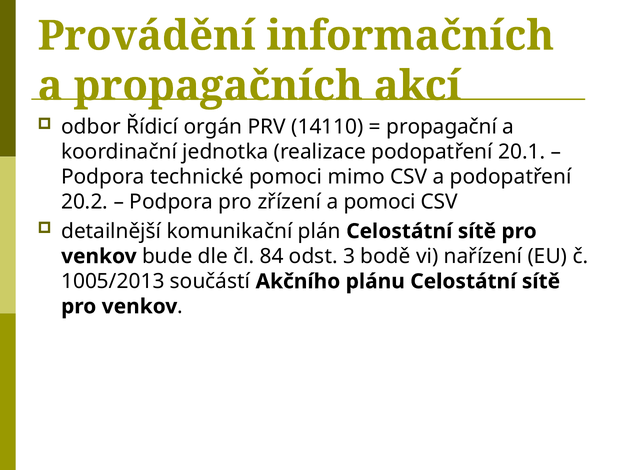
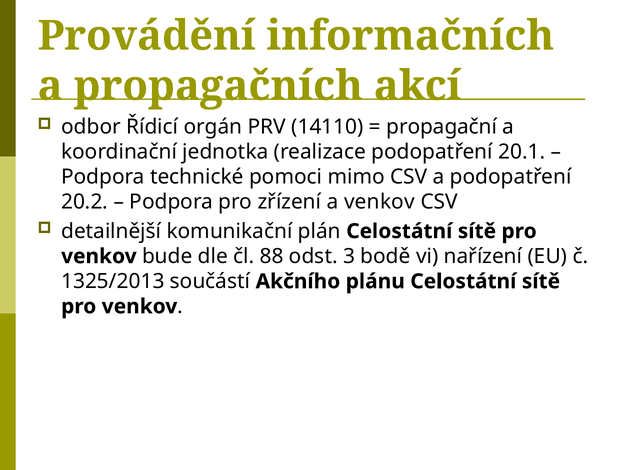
a pomoci: pomoci -> venkov
84: 84 -> 88
1005/2013: 1005/2013 -> 1325/2013
